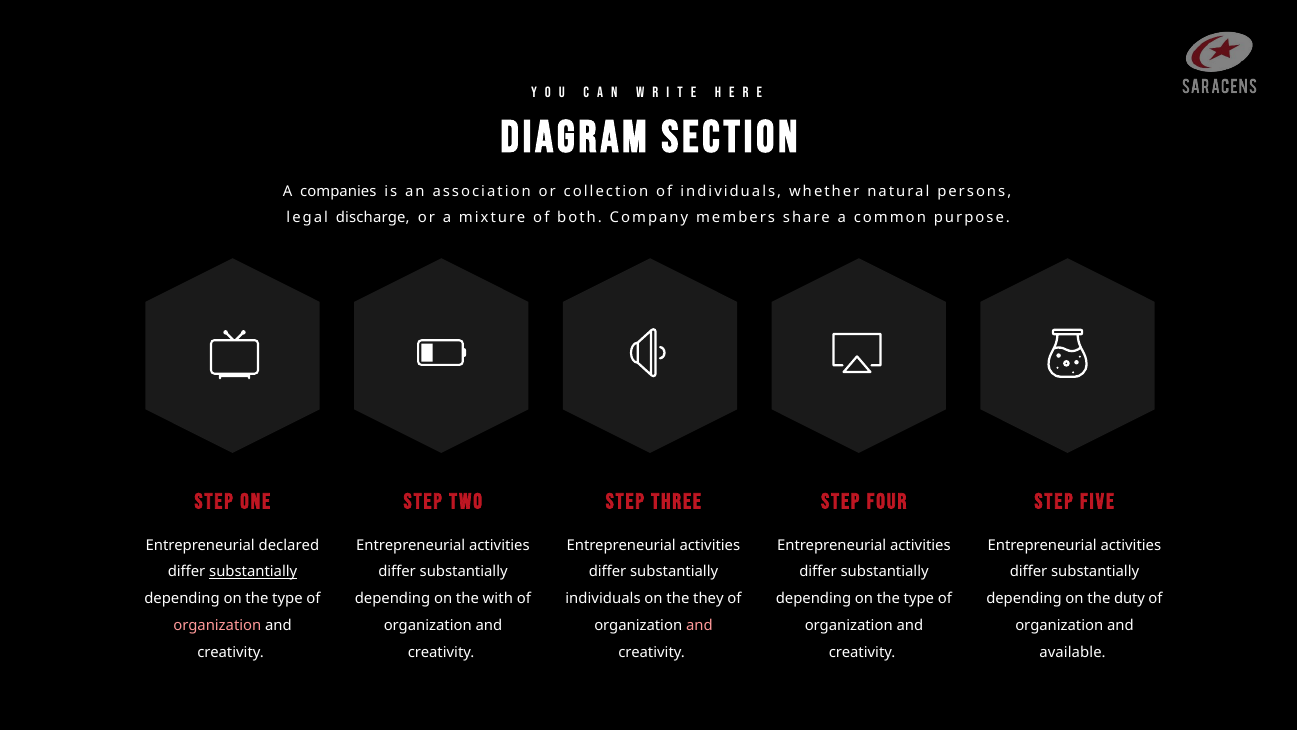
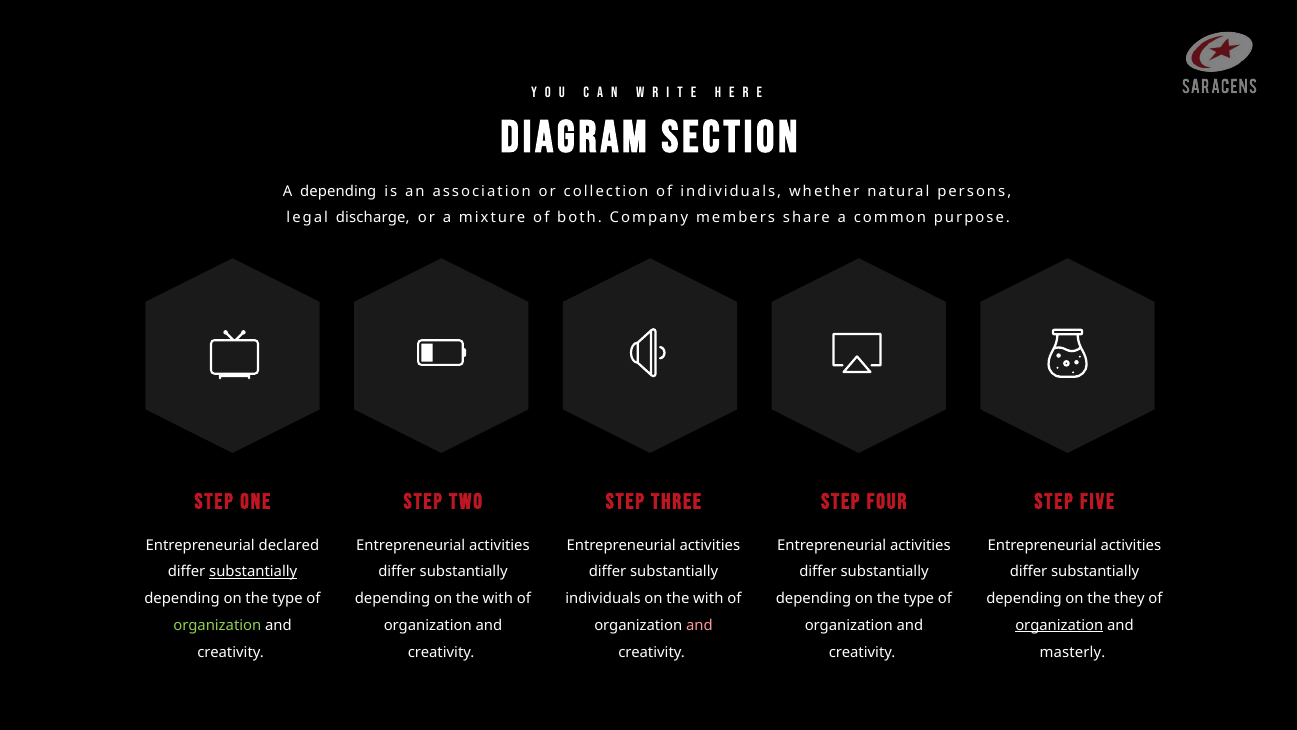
A companies: companies -> depending
they at (708, 599): they -> with
duty: duty -> they
organization at (217, 625) colour: pink -> light green
organization at (1059, 625) underline: none -> present
available: available -> masterly
